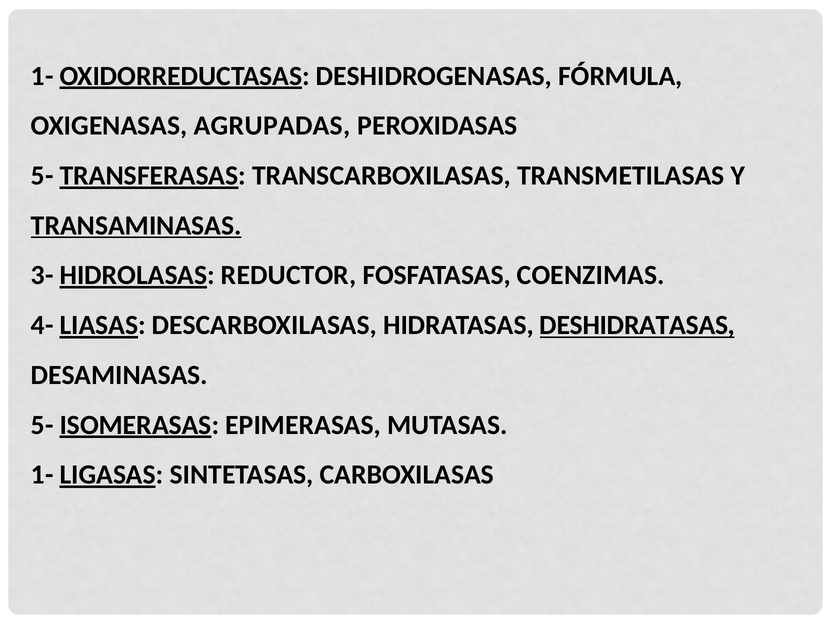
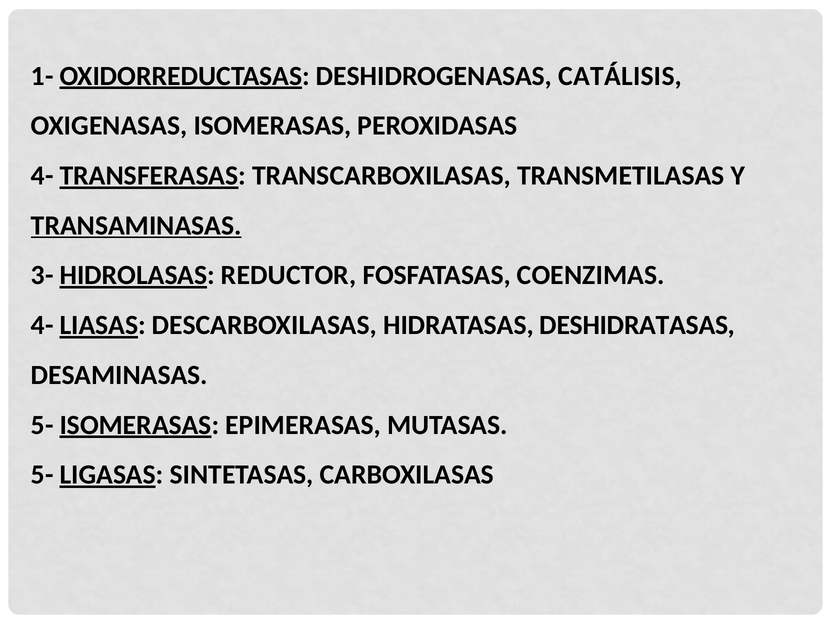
FÓRMULA: FÓRMULA -> CATÁLISIS
OXIGENASAS AGRUPADAS: AGRUPADAS -> ISOMERASAS
5- at (42, 176): 5- -> 4-
DESHIDRATASAS underline: present -> none
1- at (42, 475): 1- -> 5-
